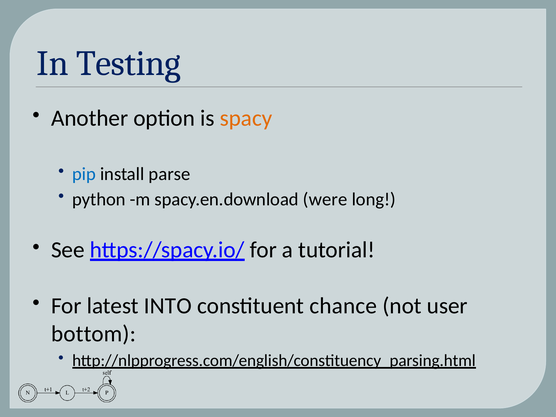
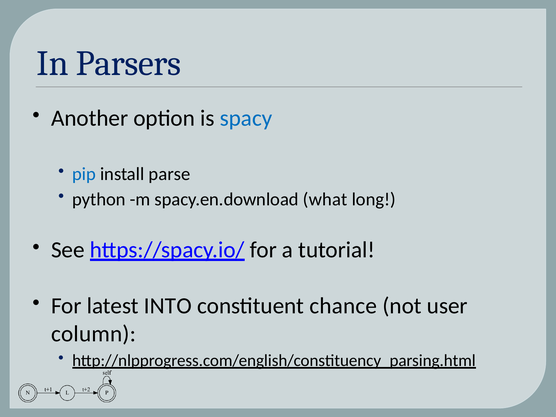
Testing: Testing -> Parsers
spacy colour: orange -> blue
were: were -> what
bottom: bottom -> column
